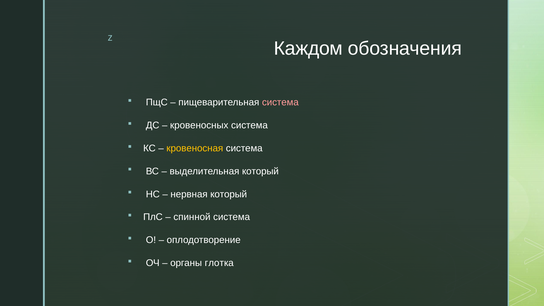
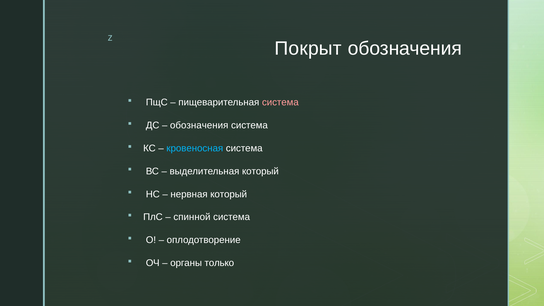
Каждом: Каждом -> Покрыт
кровеносных at (199, 125): кровеносных -> обозначения
кровеносная colour: yellow -> light blue
глотка: глотка -> только
